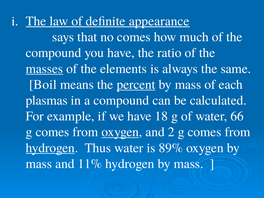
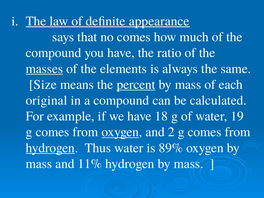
Boil: Boil -> Size
plasmas: plasmas -> original
66: 66 -> 19
